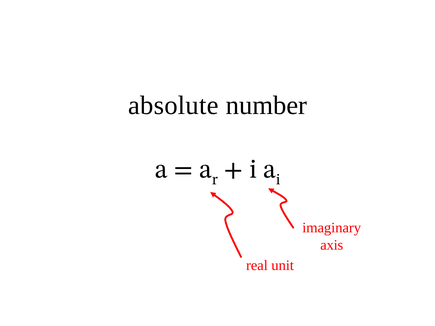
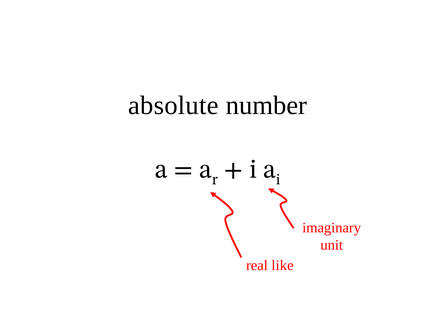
axis: axis -> unit
unit: unit -> like
